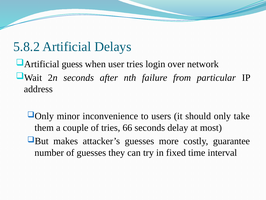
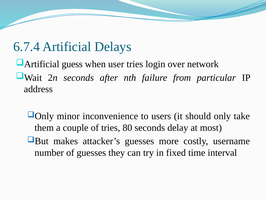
5.8.2: 5.8.2 -> 6.7.4
66: 66 -> 80
guarantee: guarantee -> username
